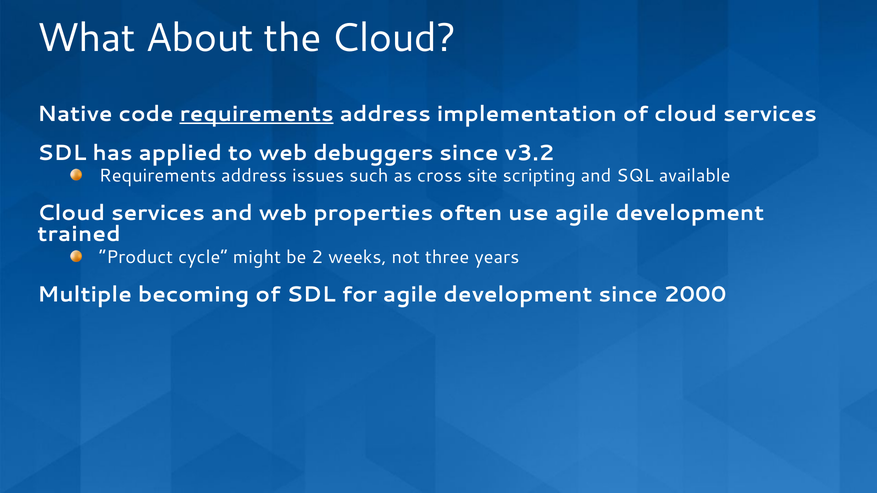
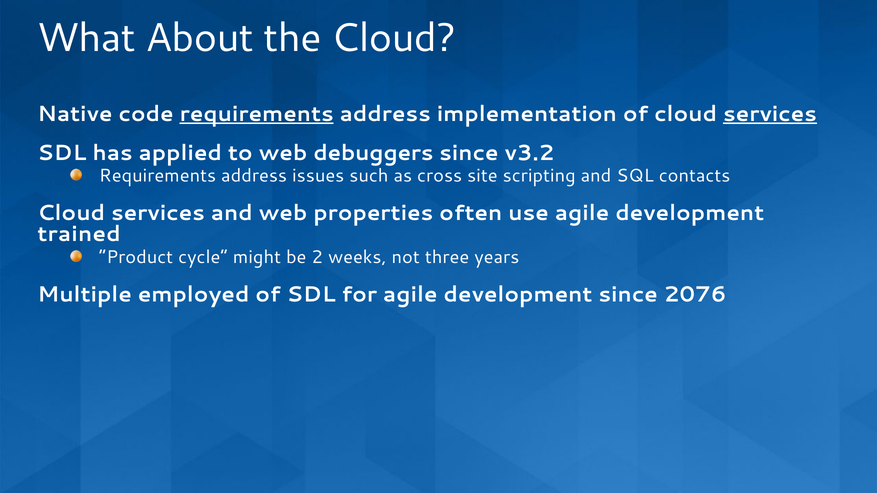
services at (770, 114) underline: none -> present
available: available -> contacts
becoming: becoming -> employed
2000: 2000 -> 2076
